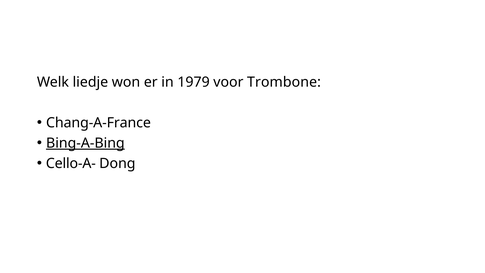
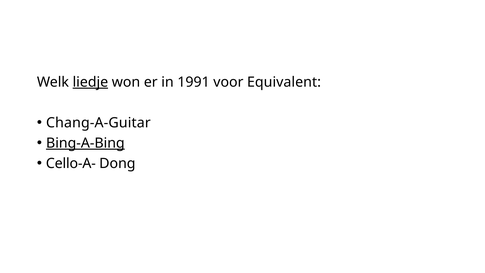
liedje underline: none -> present
1979: 1979 -> 1991
Trombone: Trombone -> Equivalent
Chang-A-France: Chang-A-France -> Chang-A-Guitar
